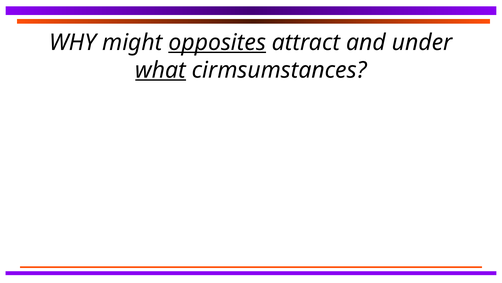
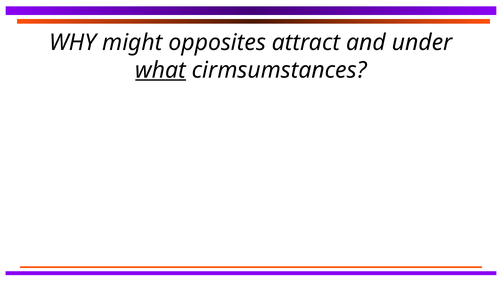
opposites underline: present -> none
